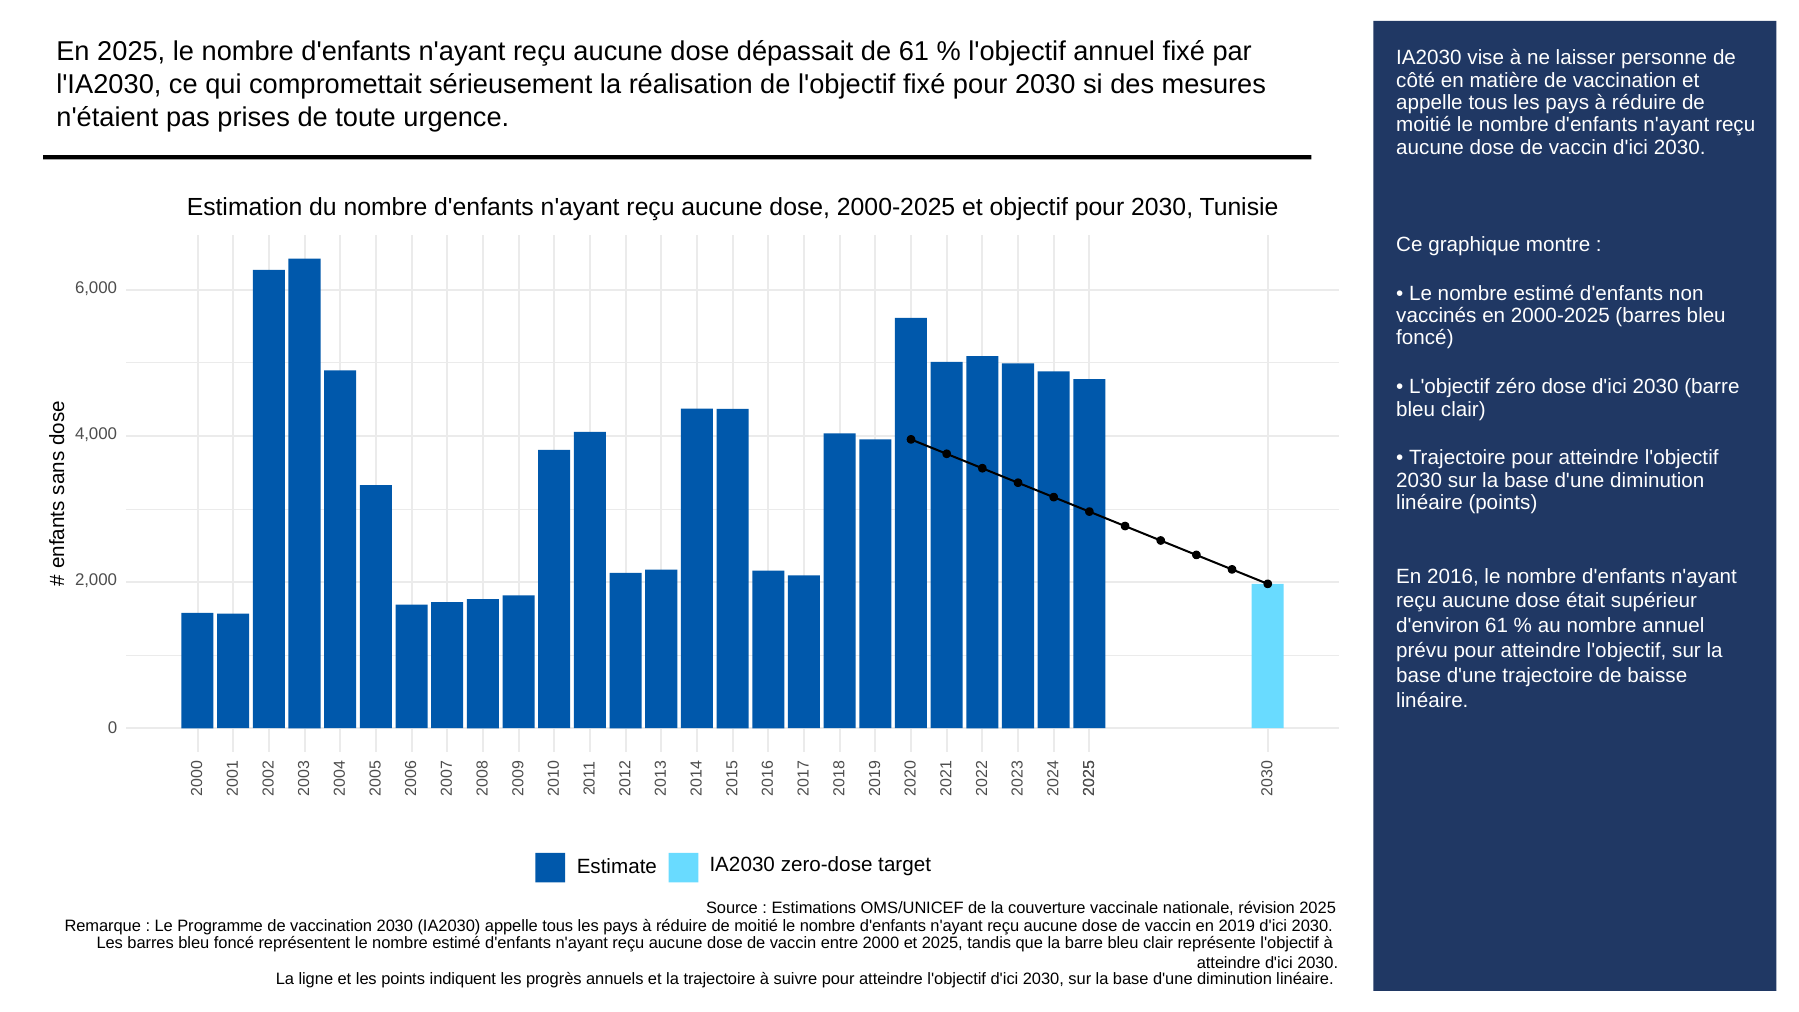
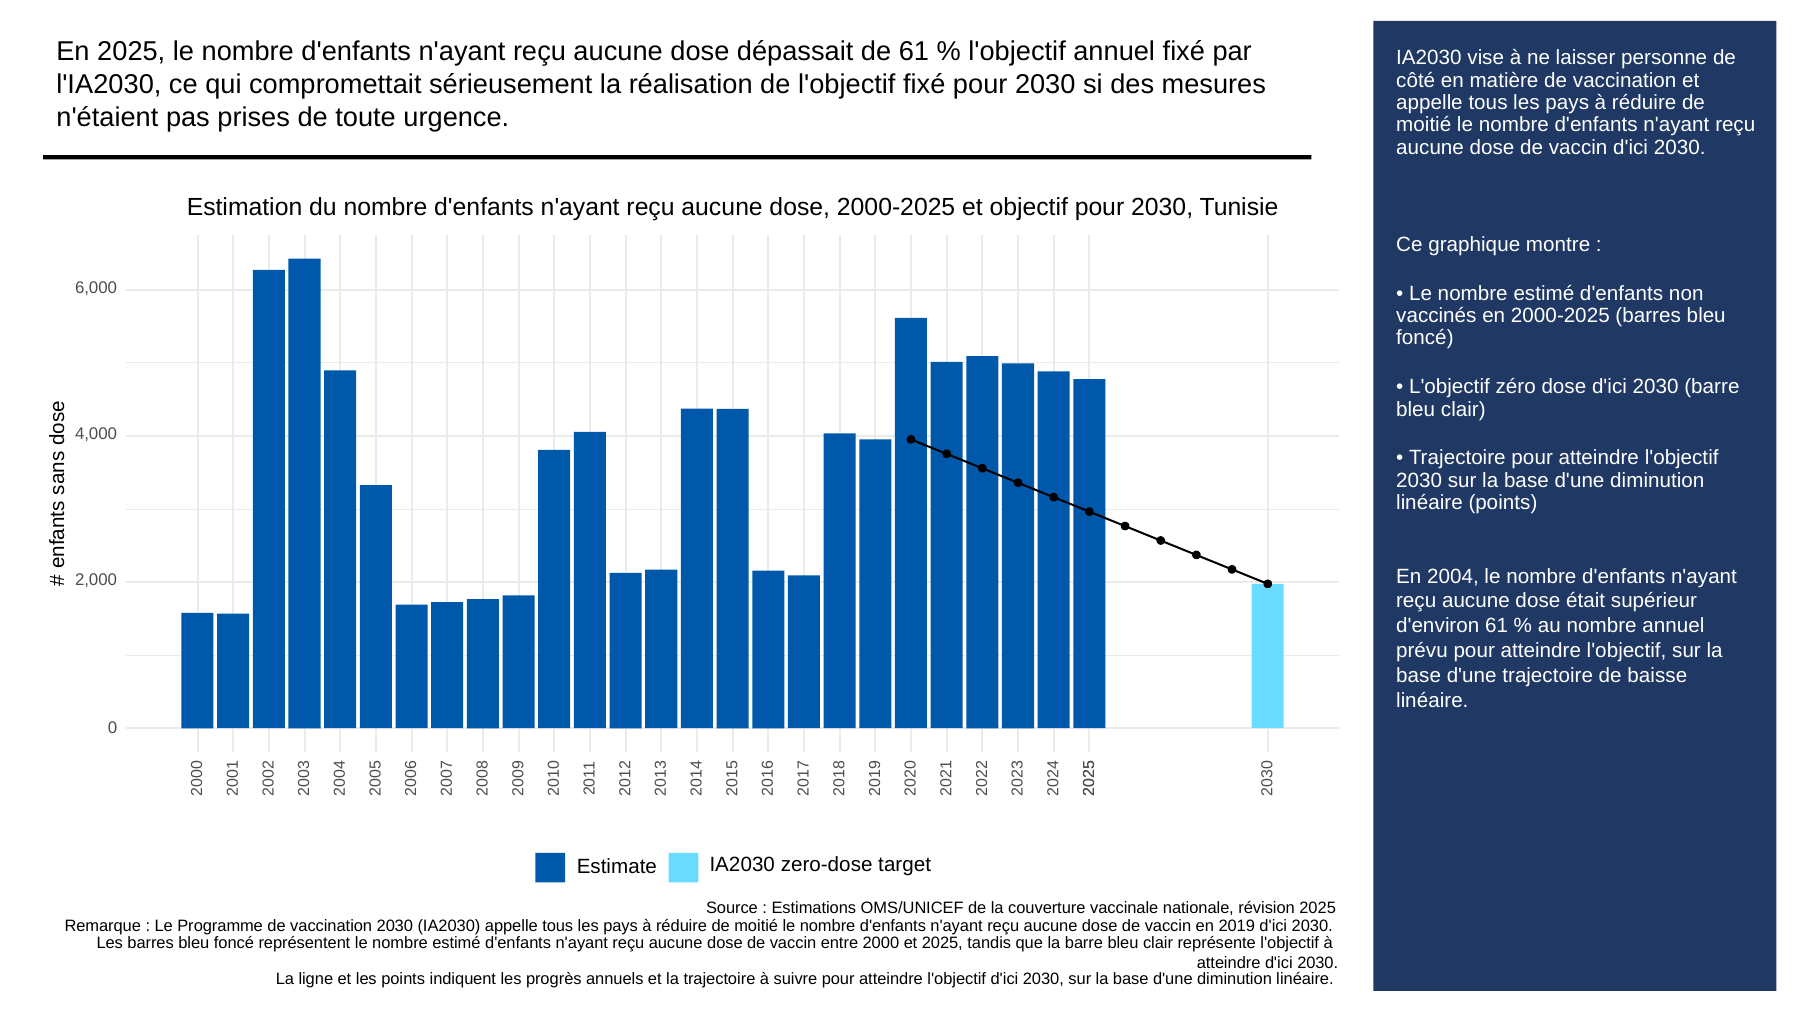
2016: 2016 -> 2004
